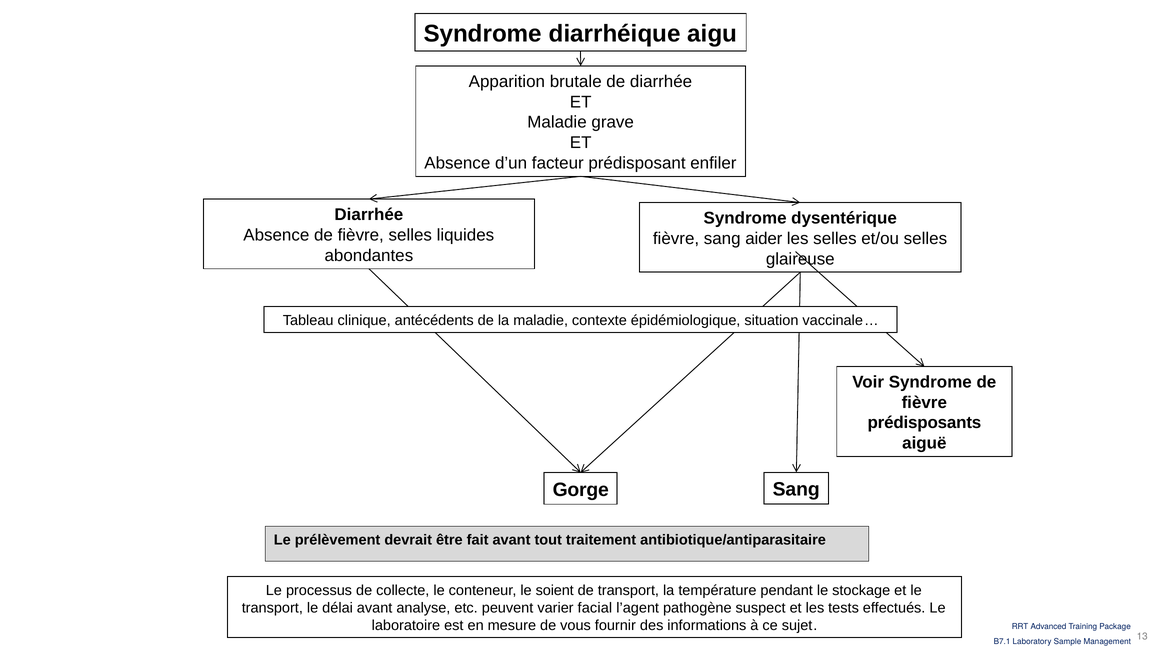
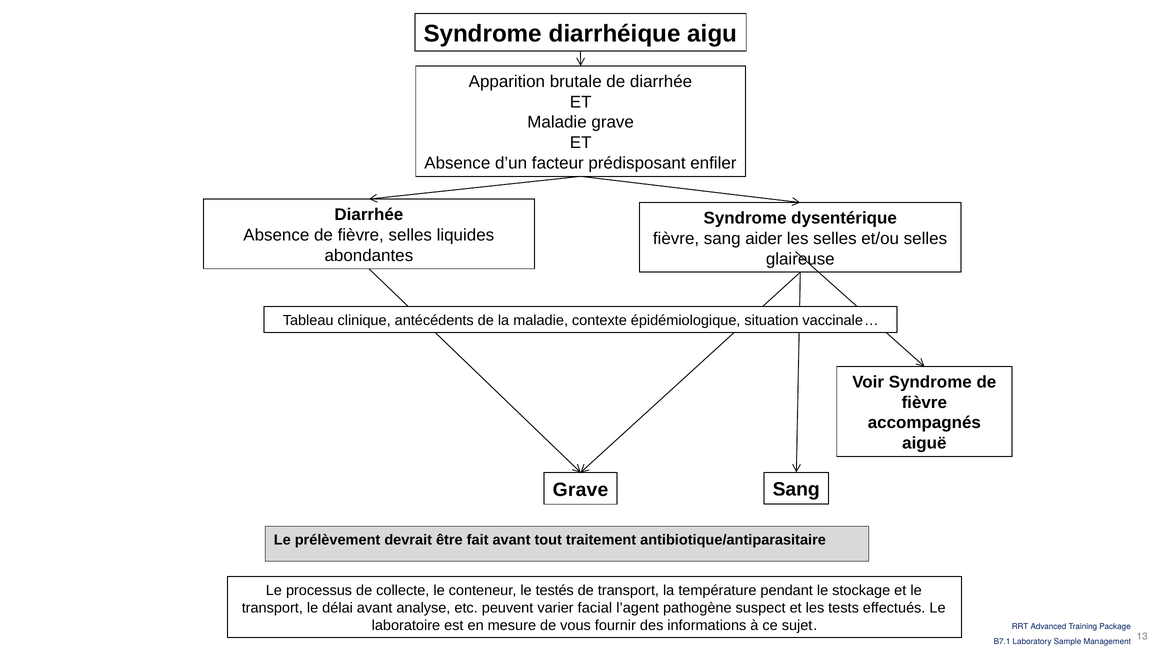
prédisposants: prédisposants -> accompagnés
Gorge at (581, 489): Gorge -> Grave
soient: soient -> testés
